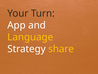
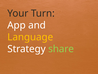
share colour: yellow -> light green
